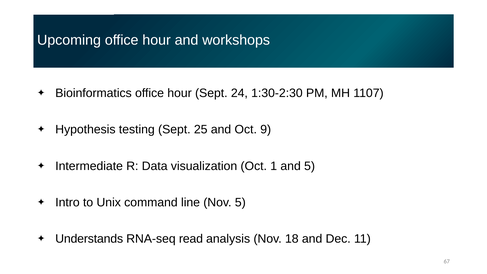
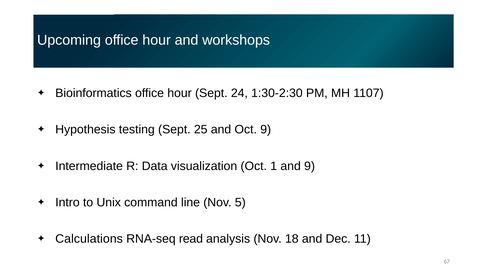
and 5: 5 -> 9
Understands: Understands -> Calculations
